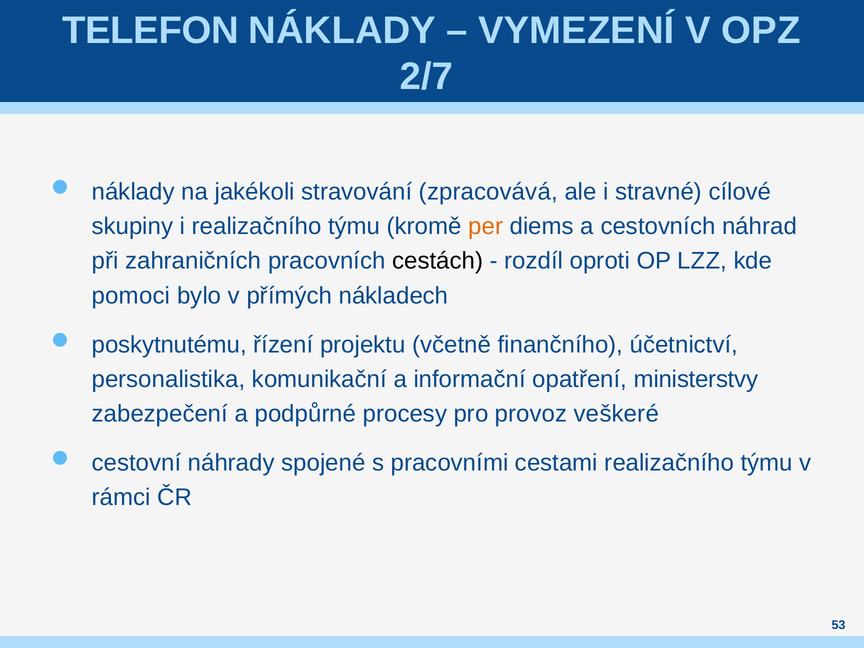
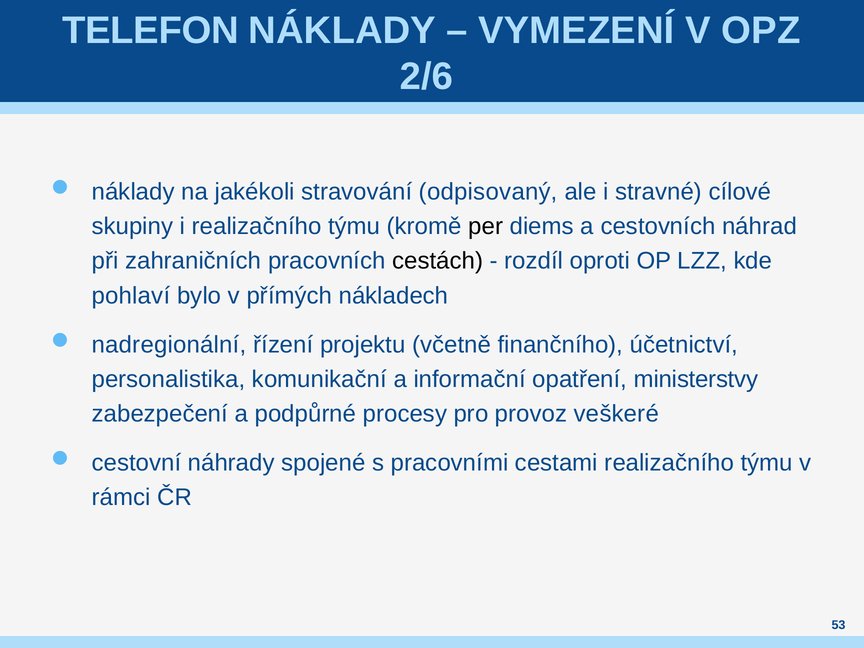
2/7: 2/7 -> 2/6
zpracovává: zpracovává -> odpisovaný
per colour: orange -> black
pomoci: pomoci -> pohlaví
poskytnutému: poskytnutému -> nadregionální
